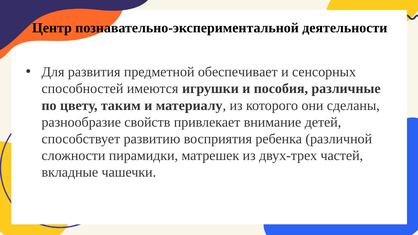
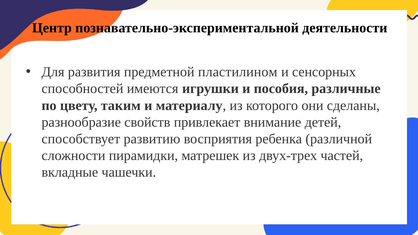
обеспечивает: обеспечивает -> пластилином
